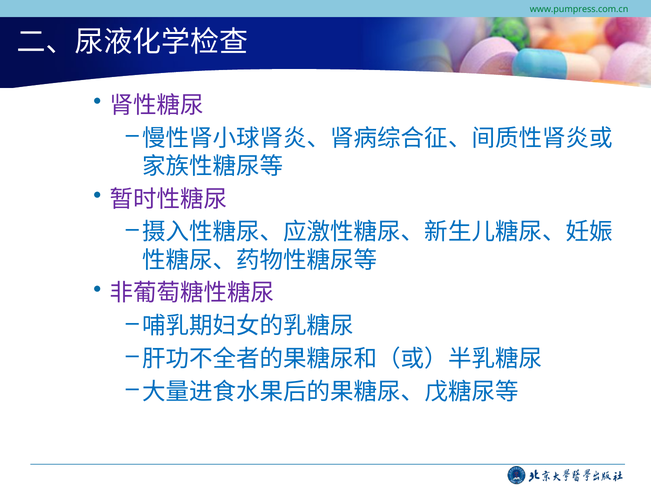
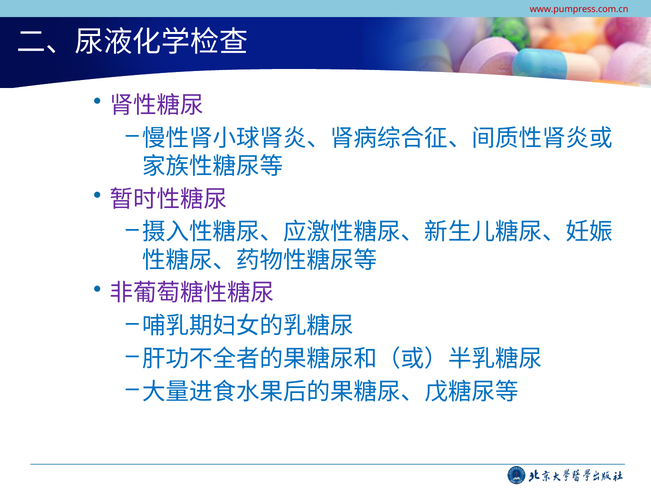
www.pumpress.com.cn colour: green -> red
